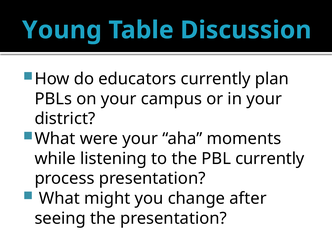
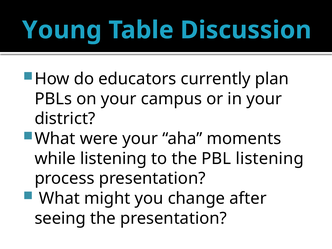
PBL currently: currently -> listening
